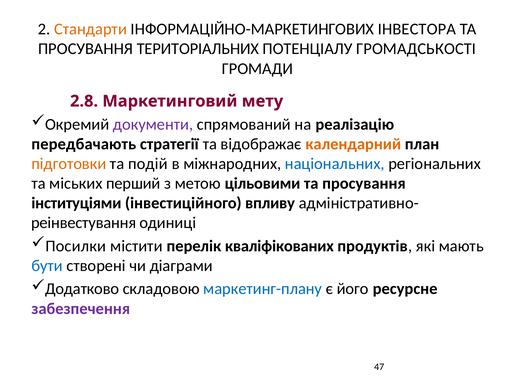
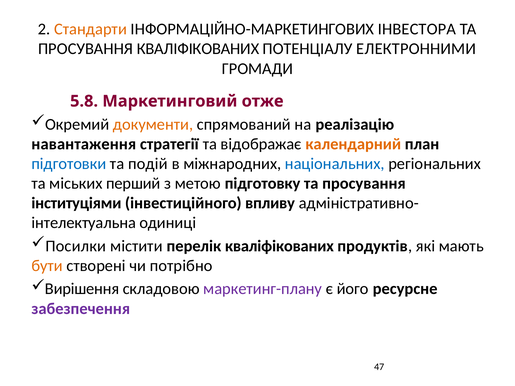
ПРОСУВАННЯ ТЕРИТОРІАЛЬНИХ: ТЕРИТОРІАЛЬНИХ -> КВАЛІФІКОВАНИХ
ГРОМАДСЬКОСТІ: ГРОМАДСЬКОСТІ -> ЕЛЕКТРОННИМИ
2.8: 2.8 -> 5.8
мету: мету -> отже
документи colour: purple -> orange
передбачають: передбачають -> навантаження
підготовки colour: orange -> blue
цільовими: цільовими -> підготовку
реінвестування: реінвестування -> інтелектуальна
бути colour: blue -> orange
діаграми: діаграми -> потрібно
Додатково: Додатково -> Вирішення
маркетинг-плану colour: blue -> purple
